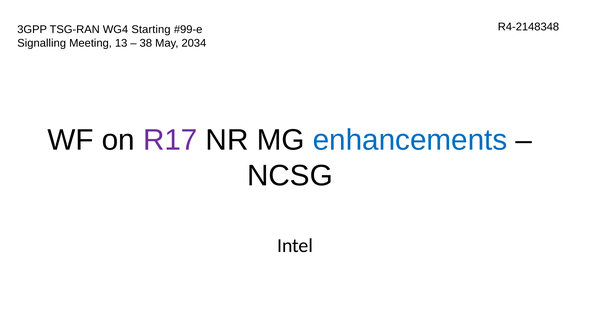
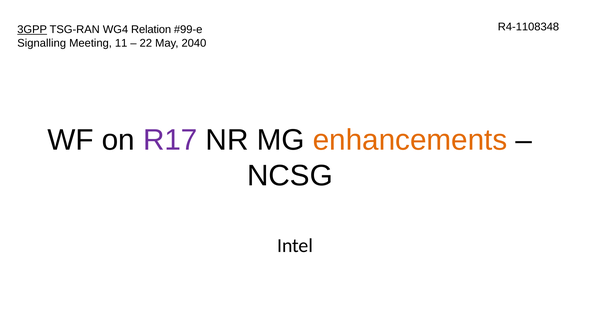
R4-2148348: R4-2148348 -> R4-1108348
3GPP underline: none -> present
Starting: Starting -> Relation
13: 13 -> 11
38: 38 -> 22
2034: 2034 -> 2040
enhancements colour: blue -> orange
